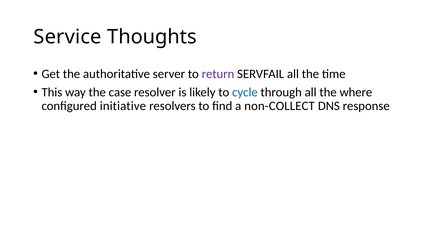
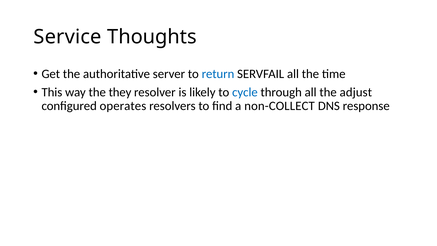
return colour: purple -> blue
case: case -> they
where: where -> adjust
initiative: initiative -> operates
